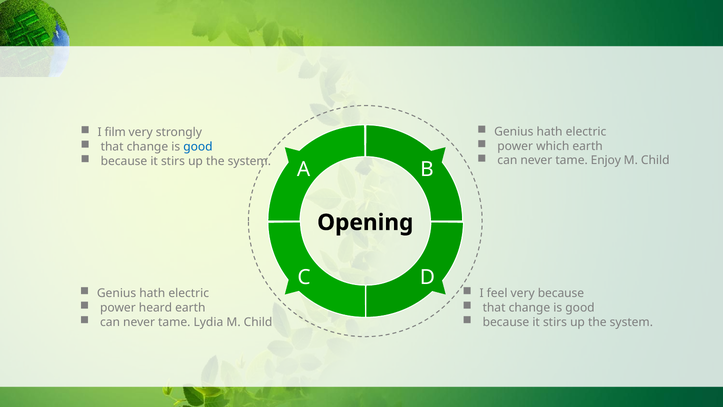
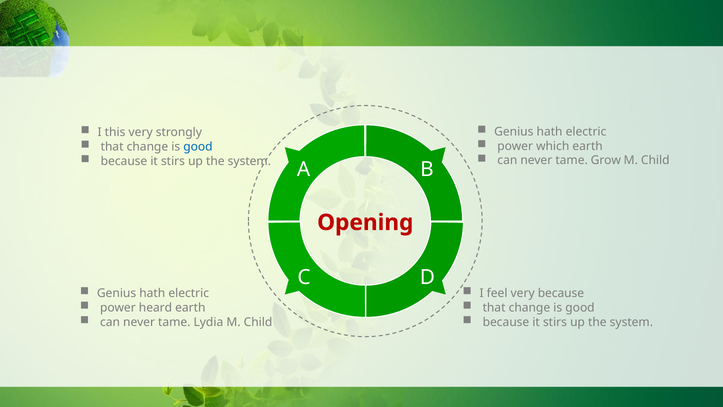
film: film -> this
Enjoy: Enjoy -> Grow
Opening colour: black -> red
